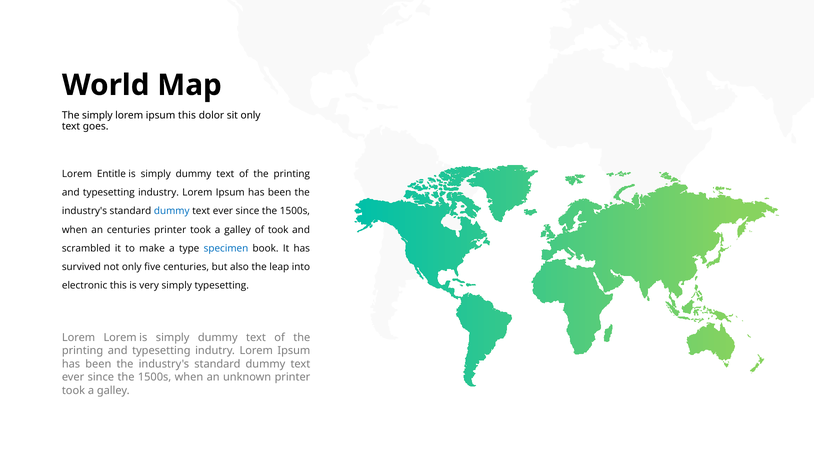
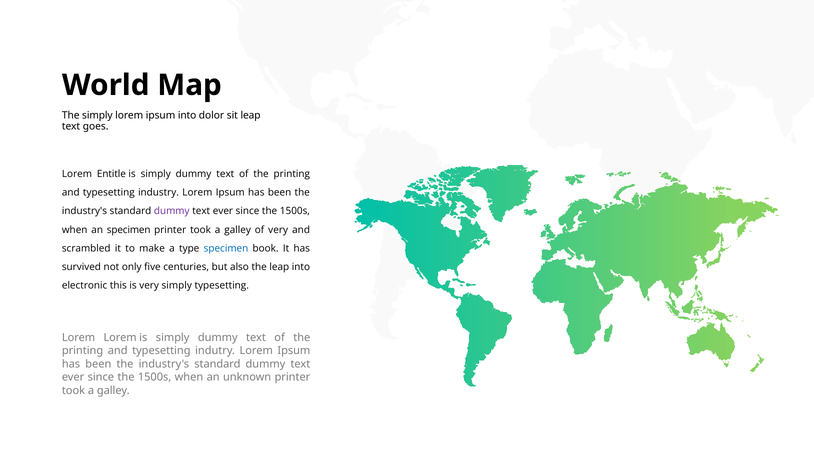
ipsum this: this -> into
sit only: only -> leap
dummy at (172, 211) colour: blue -> purple
an centuries: centuries -> specimen
of took: took -> very
